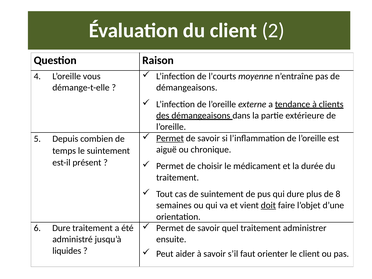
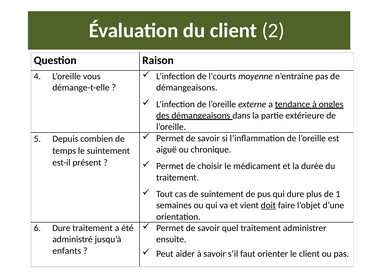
clients: clients -> ongles
Permet at (170, 138) underline: present -> none
8: 8 -> 1
liquides: liquides -> enfants
